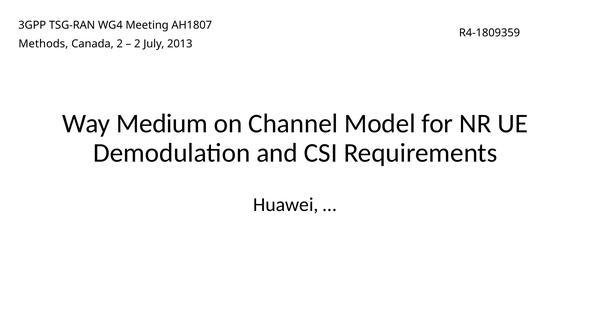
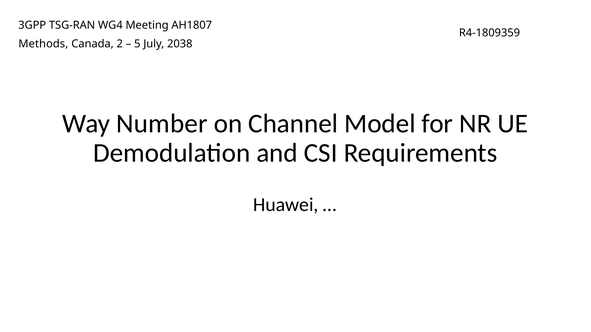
2 at (137, 44): 2 -> 5
2013: 2013 -> 2038
Medium: Medium -> Number
